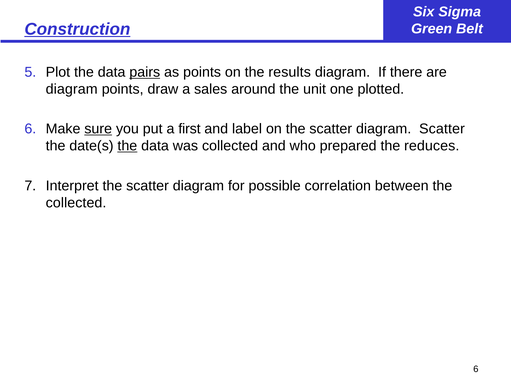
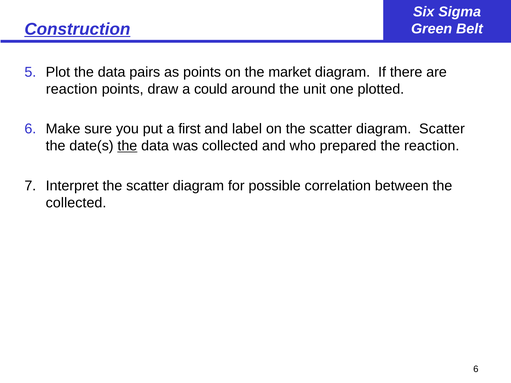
pairs underline: present -> none
results: results -> market
diagram at (72, 89): diagram -> reaction
sales: sales -> could
sure underline: present -> none
the reduces: reduces -> reaction
